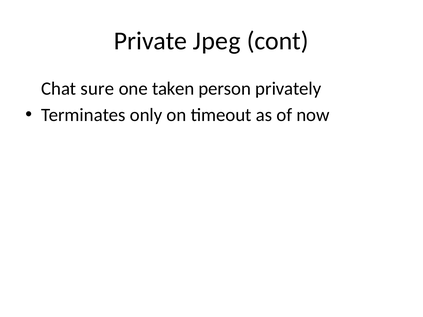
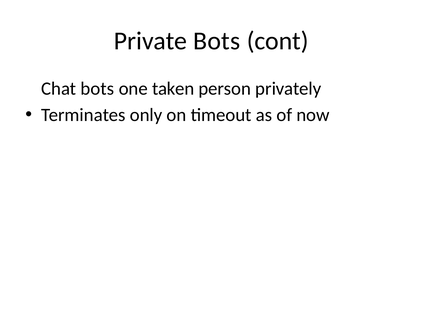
Private Jpeg: Jpeg -> Bots
Chat sure: sure -> bots
